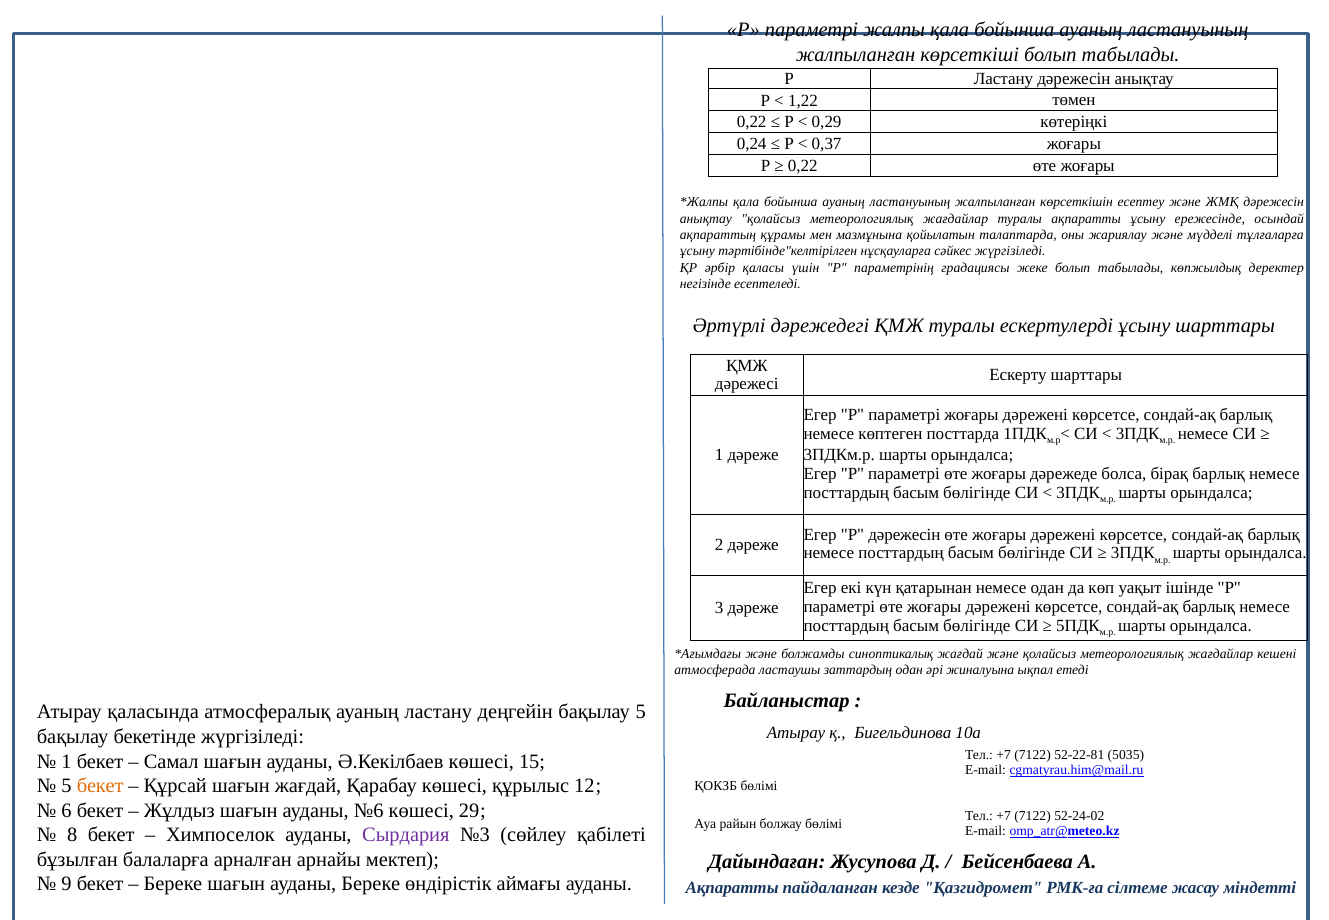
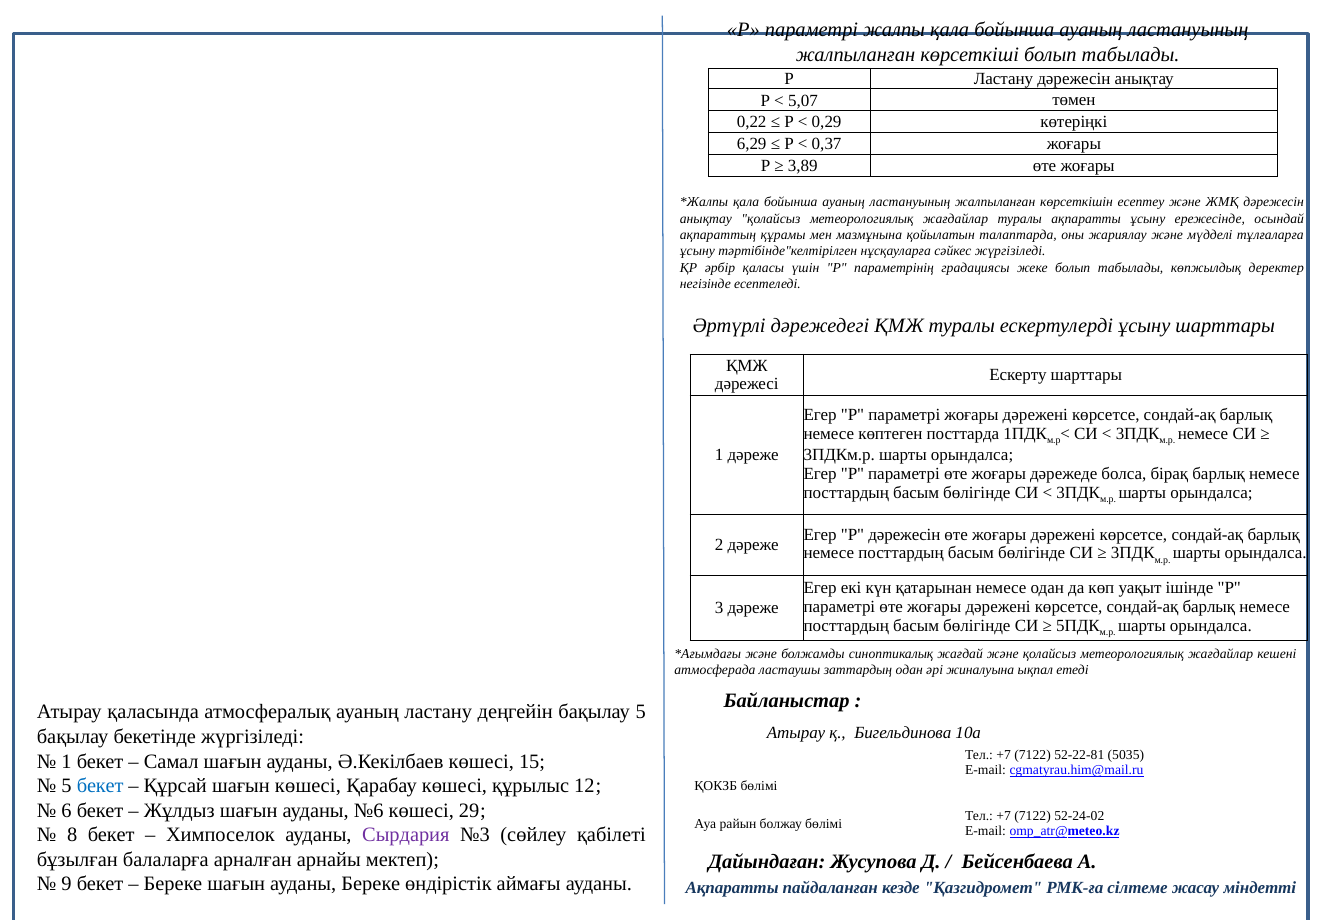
1,22: 1,22 -> 5,07
0,24: 0,24 -> 6,29
0,22 at (803, 166): 0,22 -> 3,89
бекет at (100, 786) colour: orange -> blue
шағын жағдай: жағдай -> көшесі
